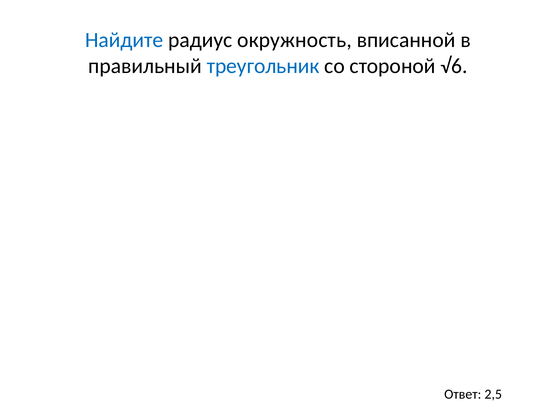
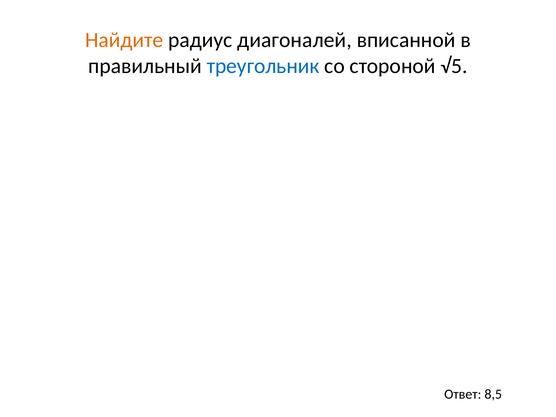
Найдите colour: blue -> orange
окружность: окружность -> диагоналей
√6: √6 -> √5
2,5: 2,5 -> 8,5
